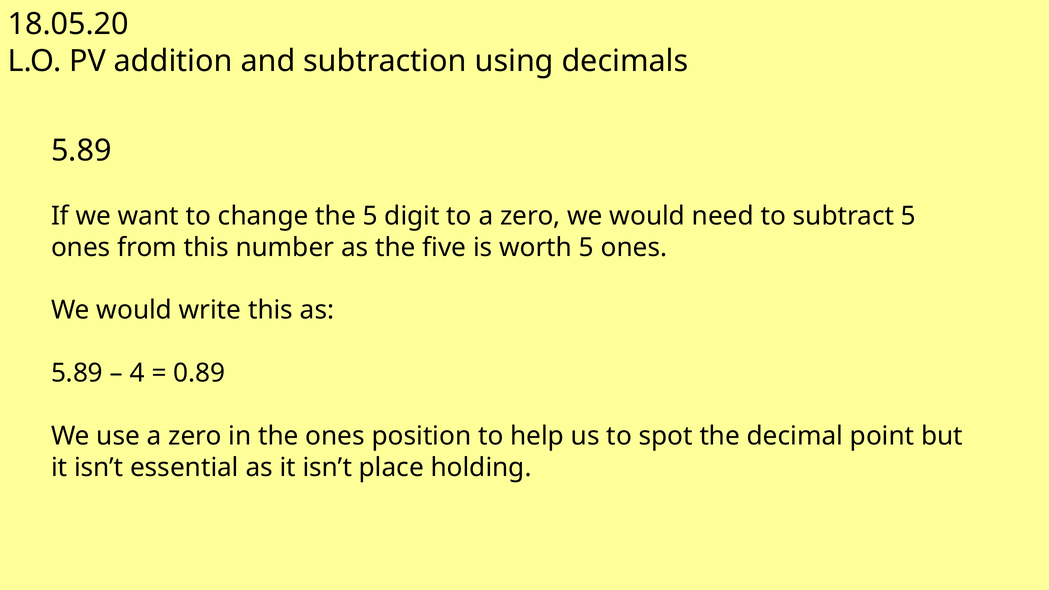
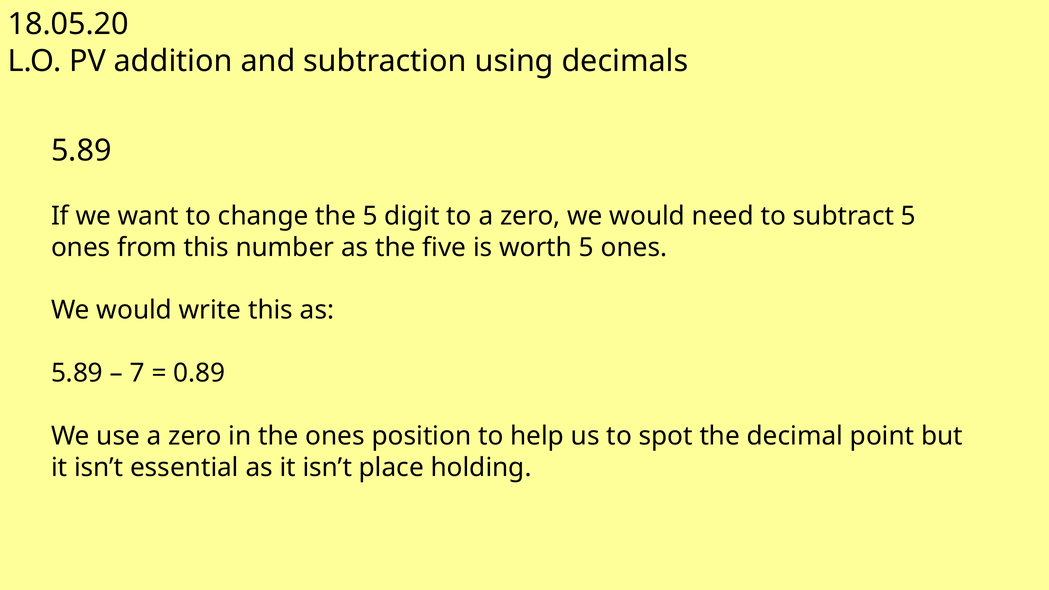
4: 4 -> 7
